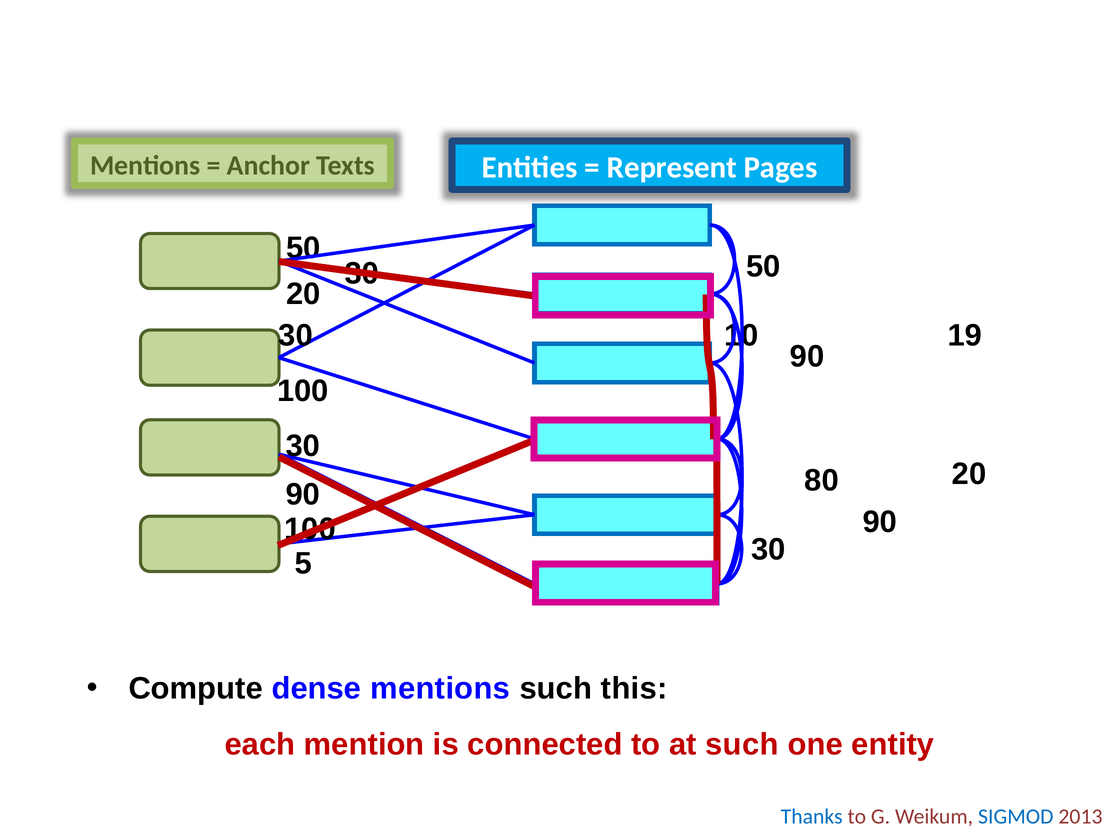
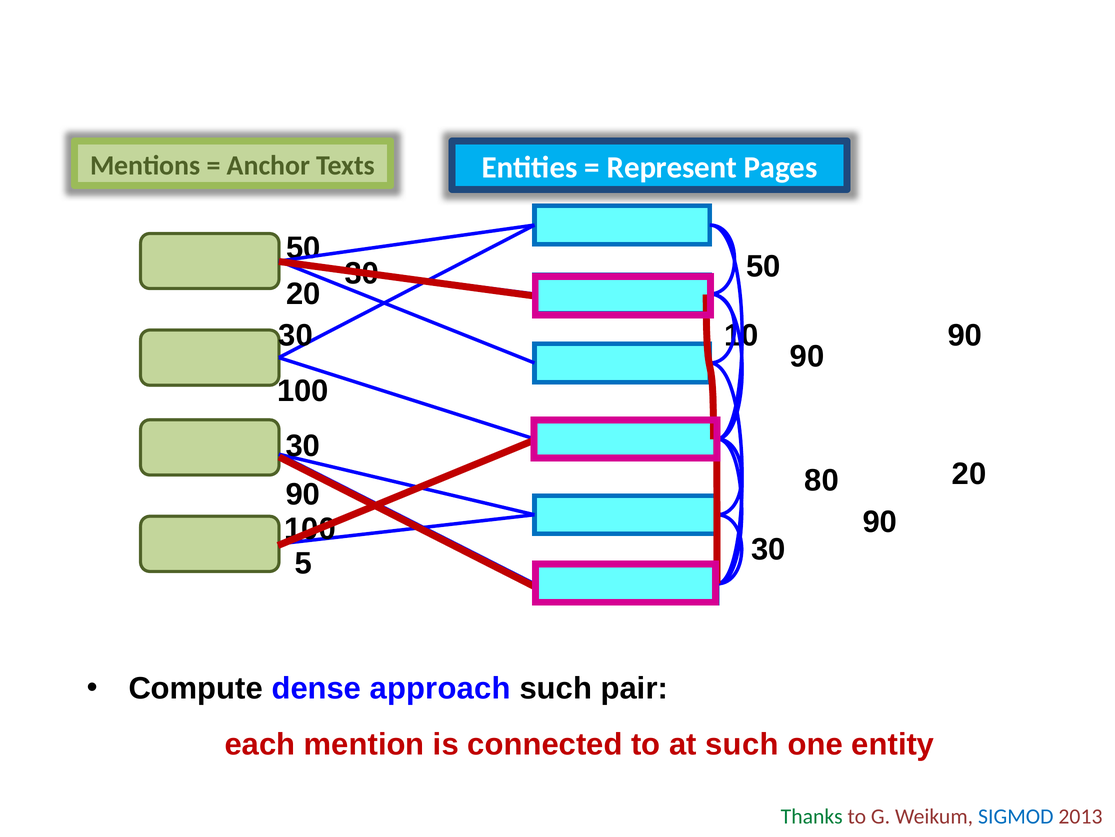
10 19: 19 -> 90
dense mentions: mentions -> approach
this: this -> pair
Thanks colour: blue -> green
